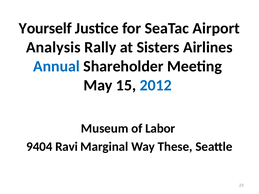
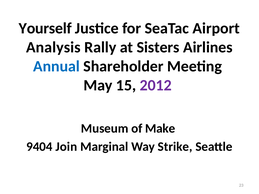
2012 colour: blue -> purple
Labor: Labor -> Make
Ravi: Ravi -> Join
These: These -> Strike
